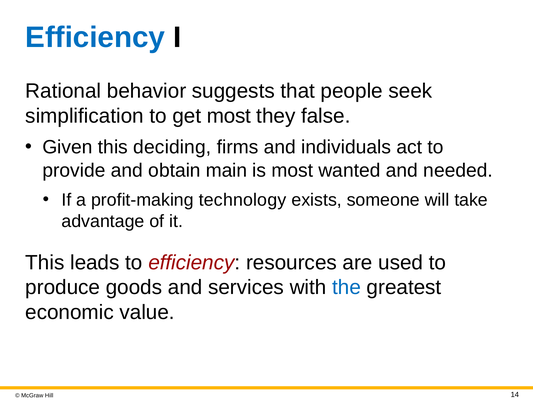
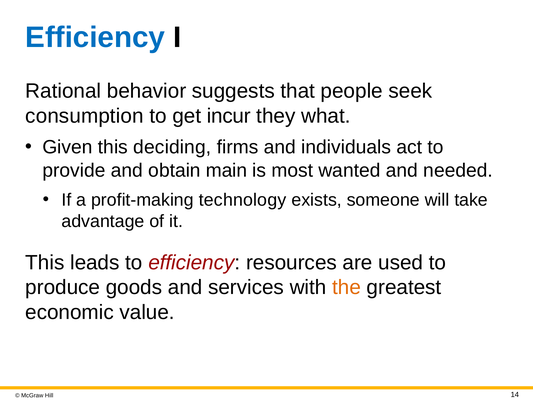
simplification: simplification -> consumption
get most: most -> incur
false: false -> what
the colour: blue -> orange
